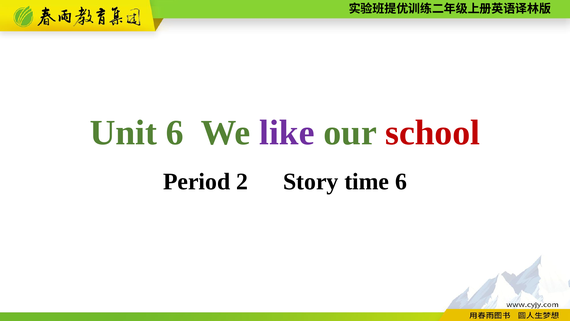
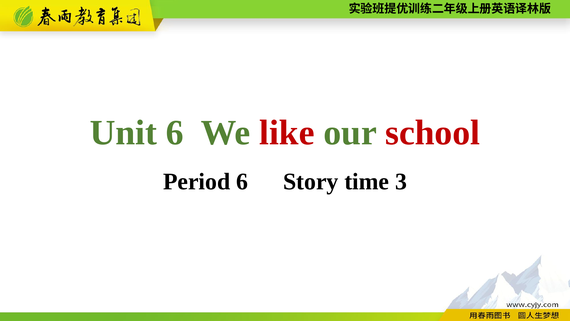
like colour: purple -> red
Period 2: 2 -> 6
time 6: 6 -> 3
